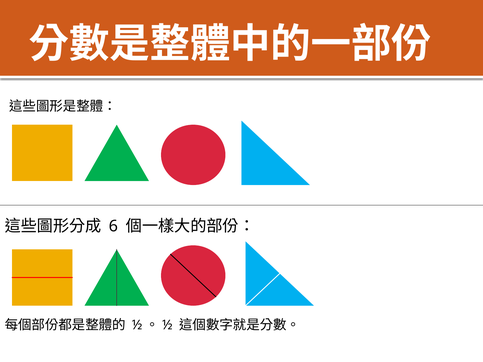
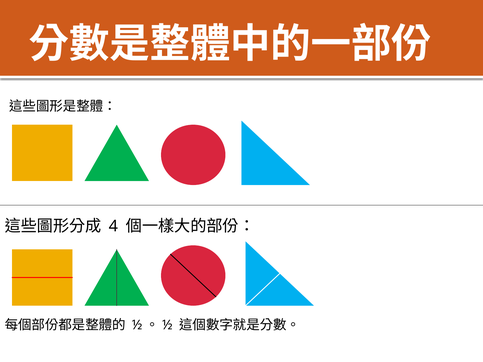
6: 6 -> 4
